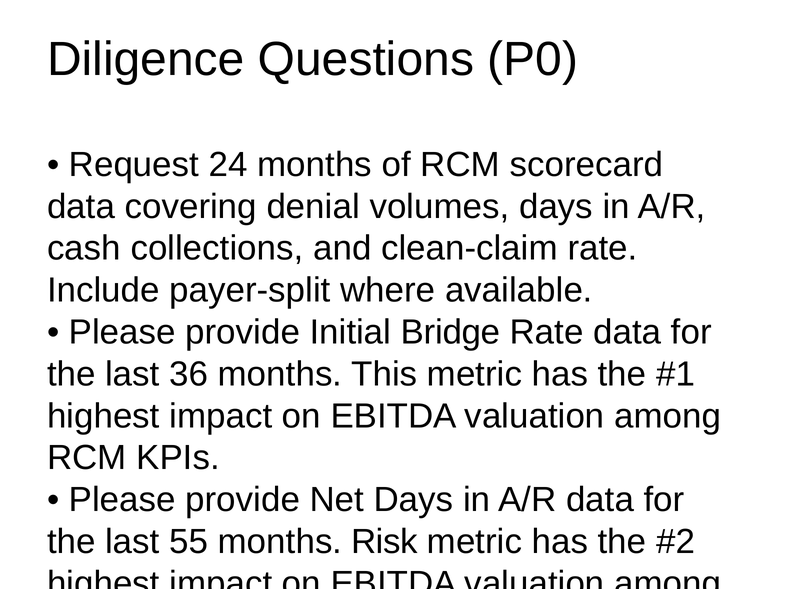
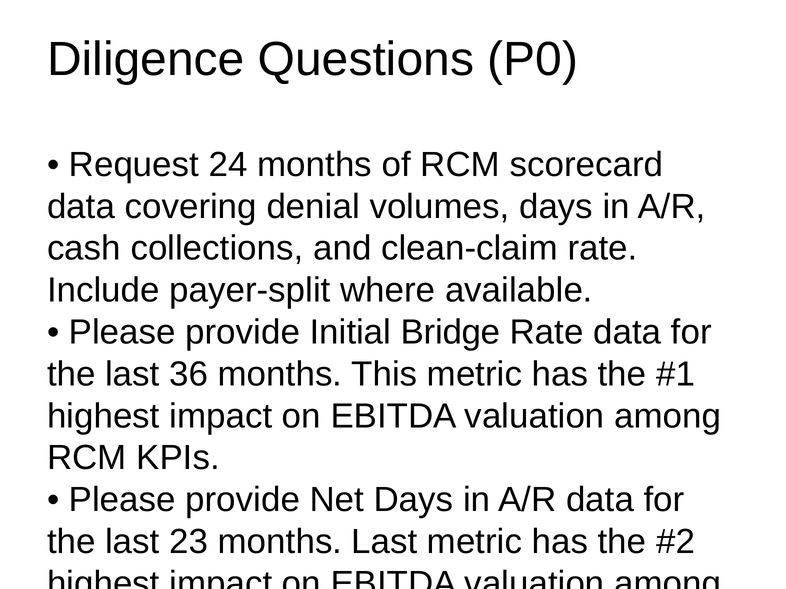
55: 55 -> 23
months Risk: Risk -> Last
